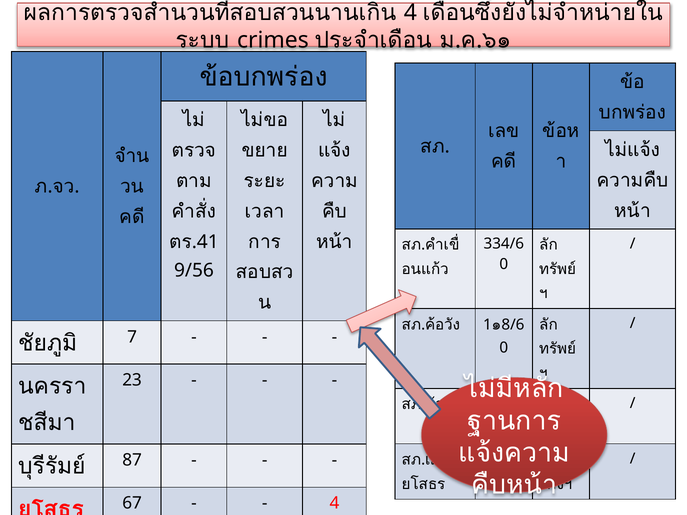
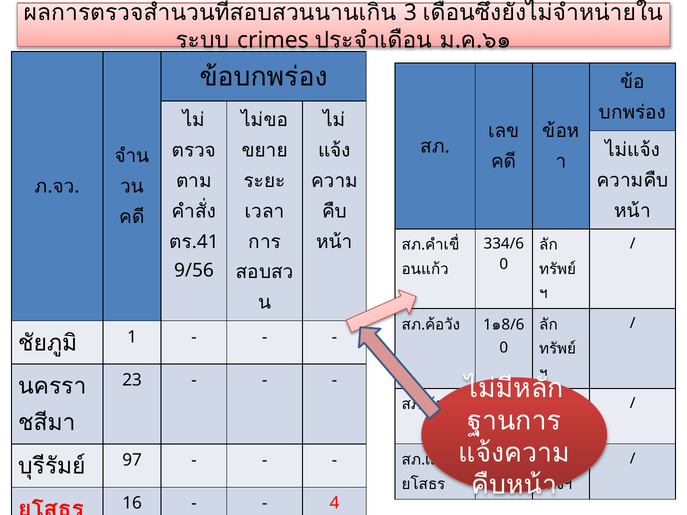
4 at (410, 13): 4 -> 3
7: 7 -> 1
87: 87 -> 97
67 at (132, 503): 67 -> 16
